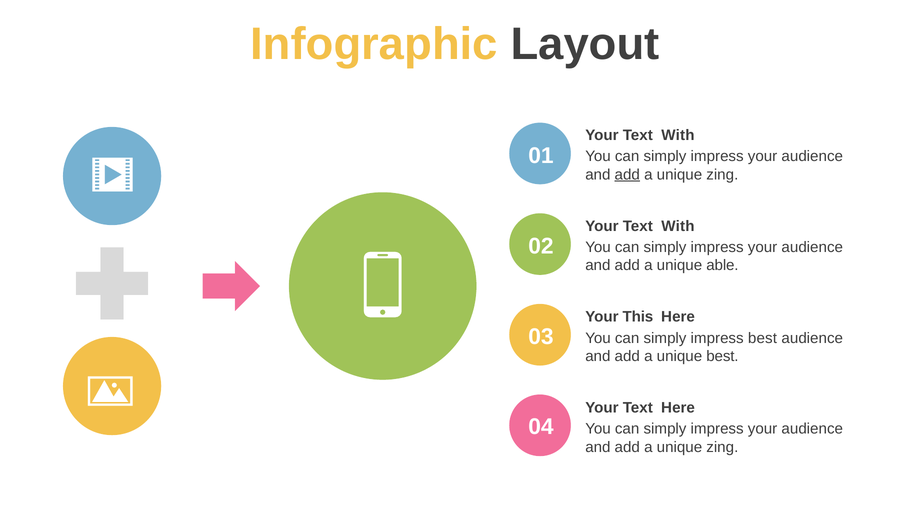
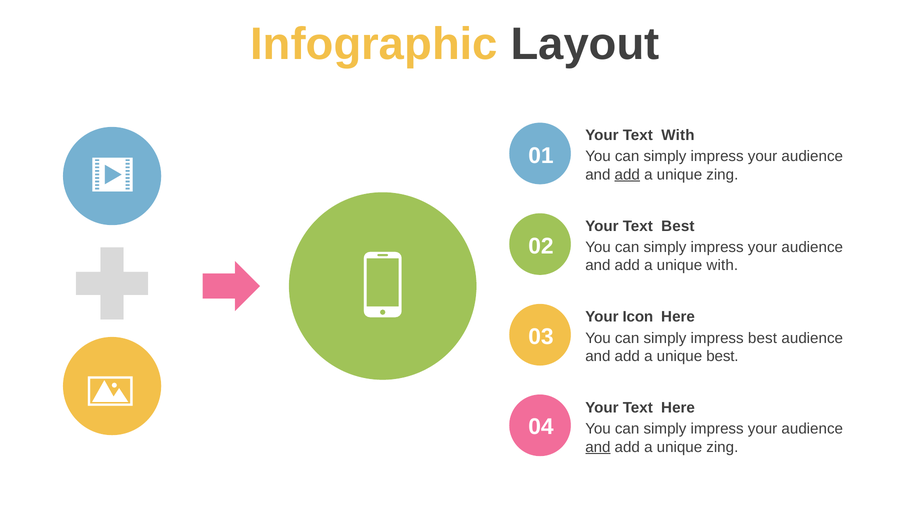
With at (678, 226): With -> Best
unique able: able -> with
This: This -> Icon
and at (598, 447) underline: none -> present
